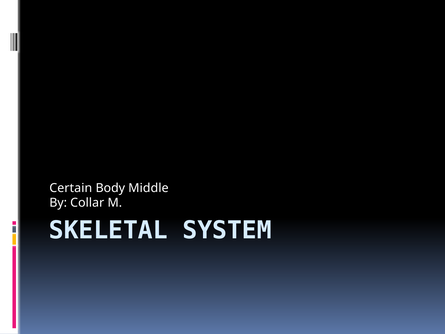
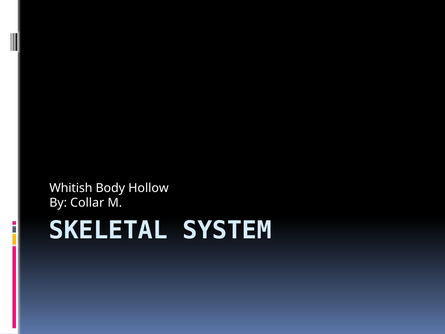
Certain: Certain -> Whitish
Middle: Middle -> Hollow
